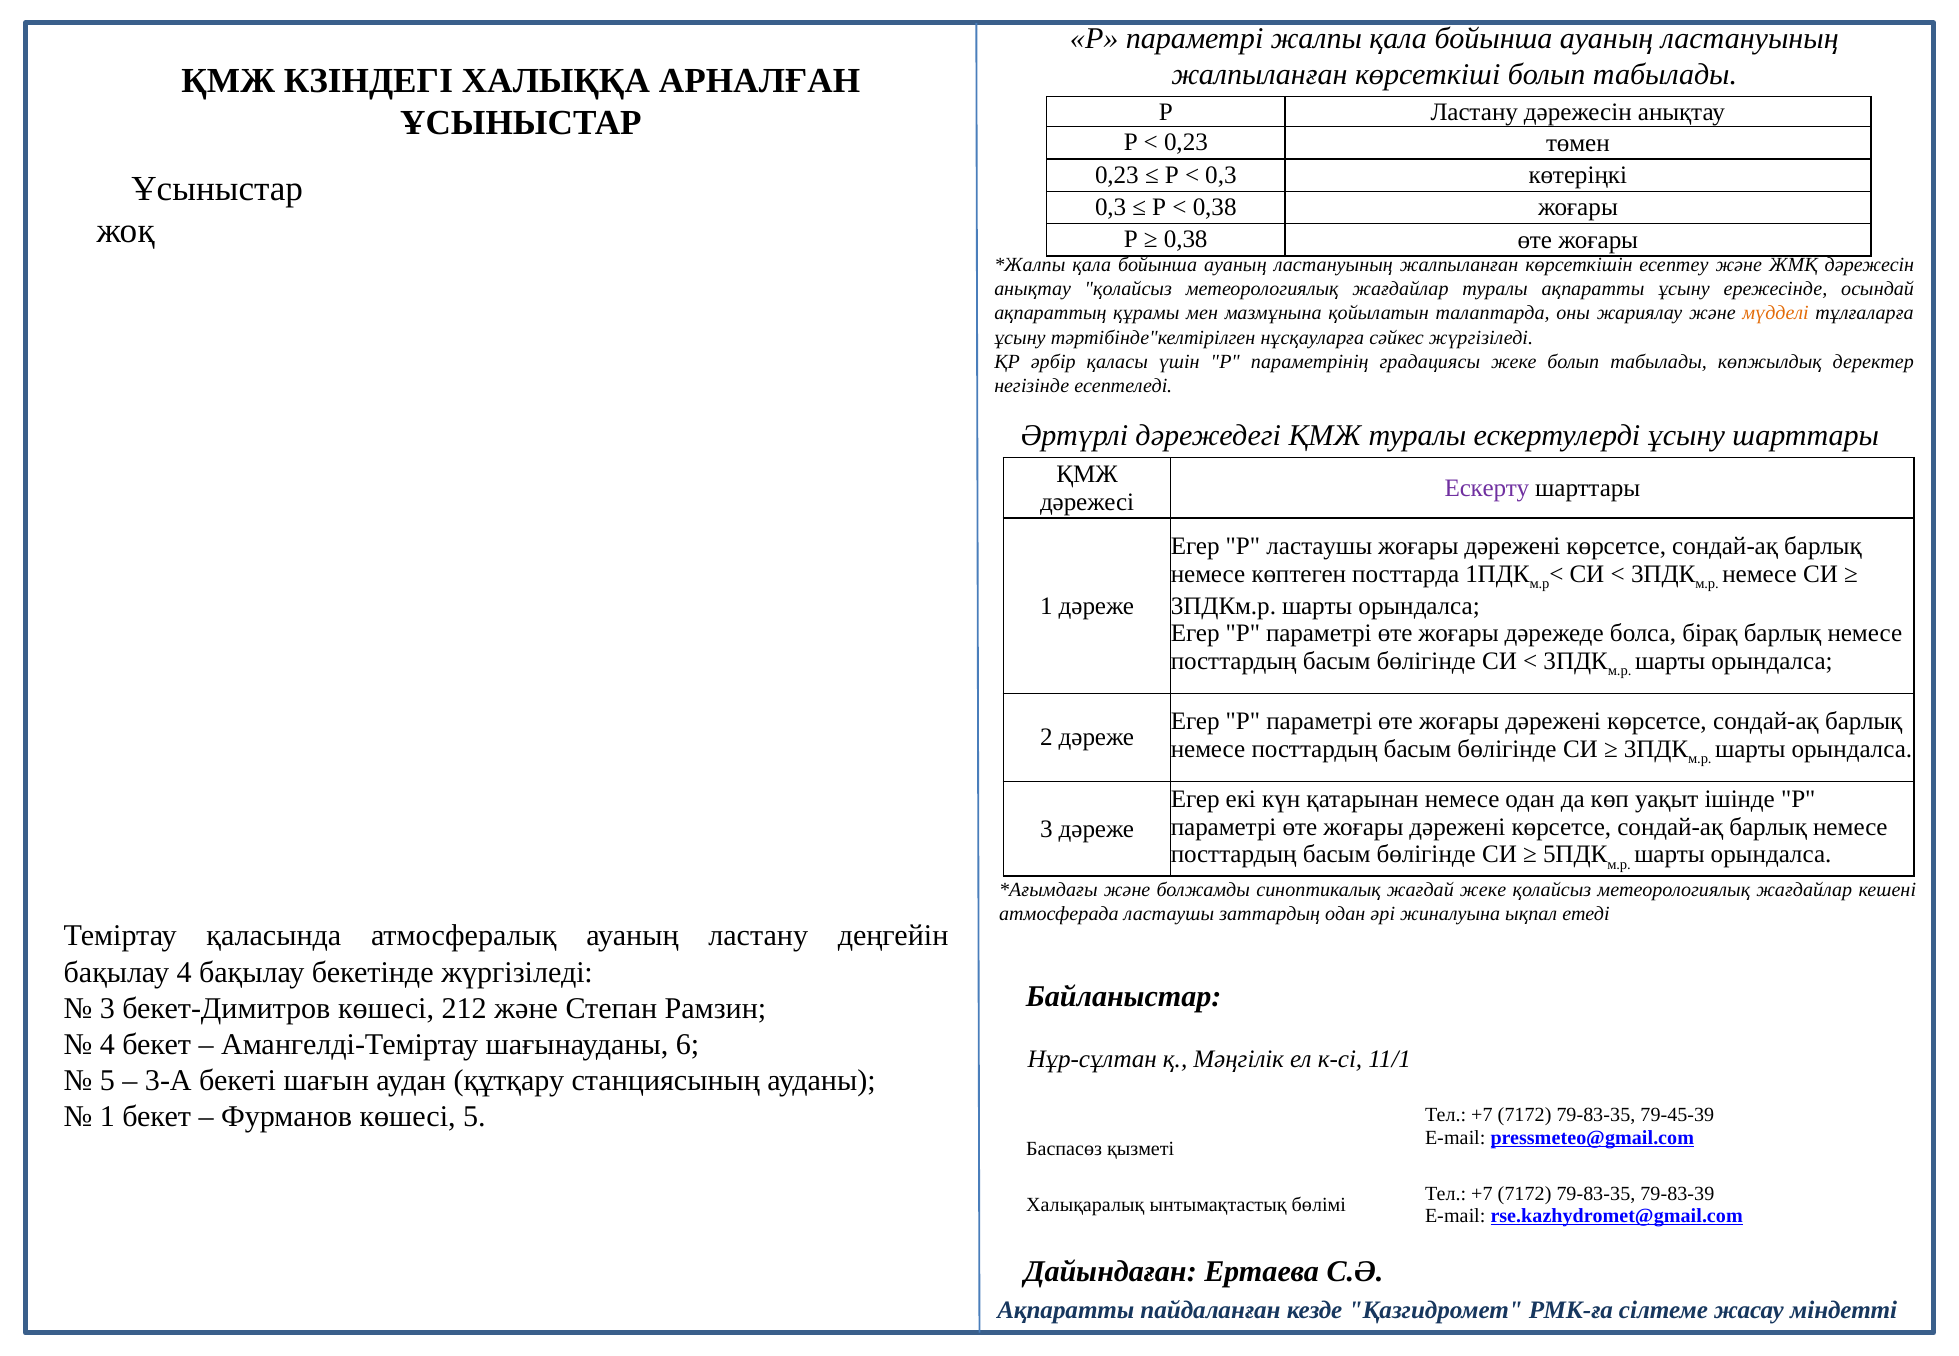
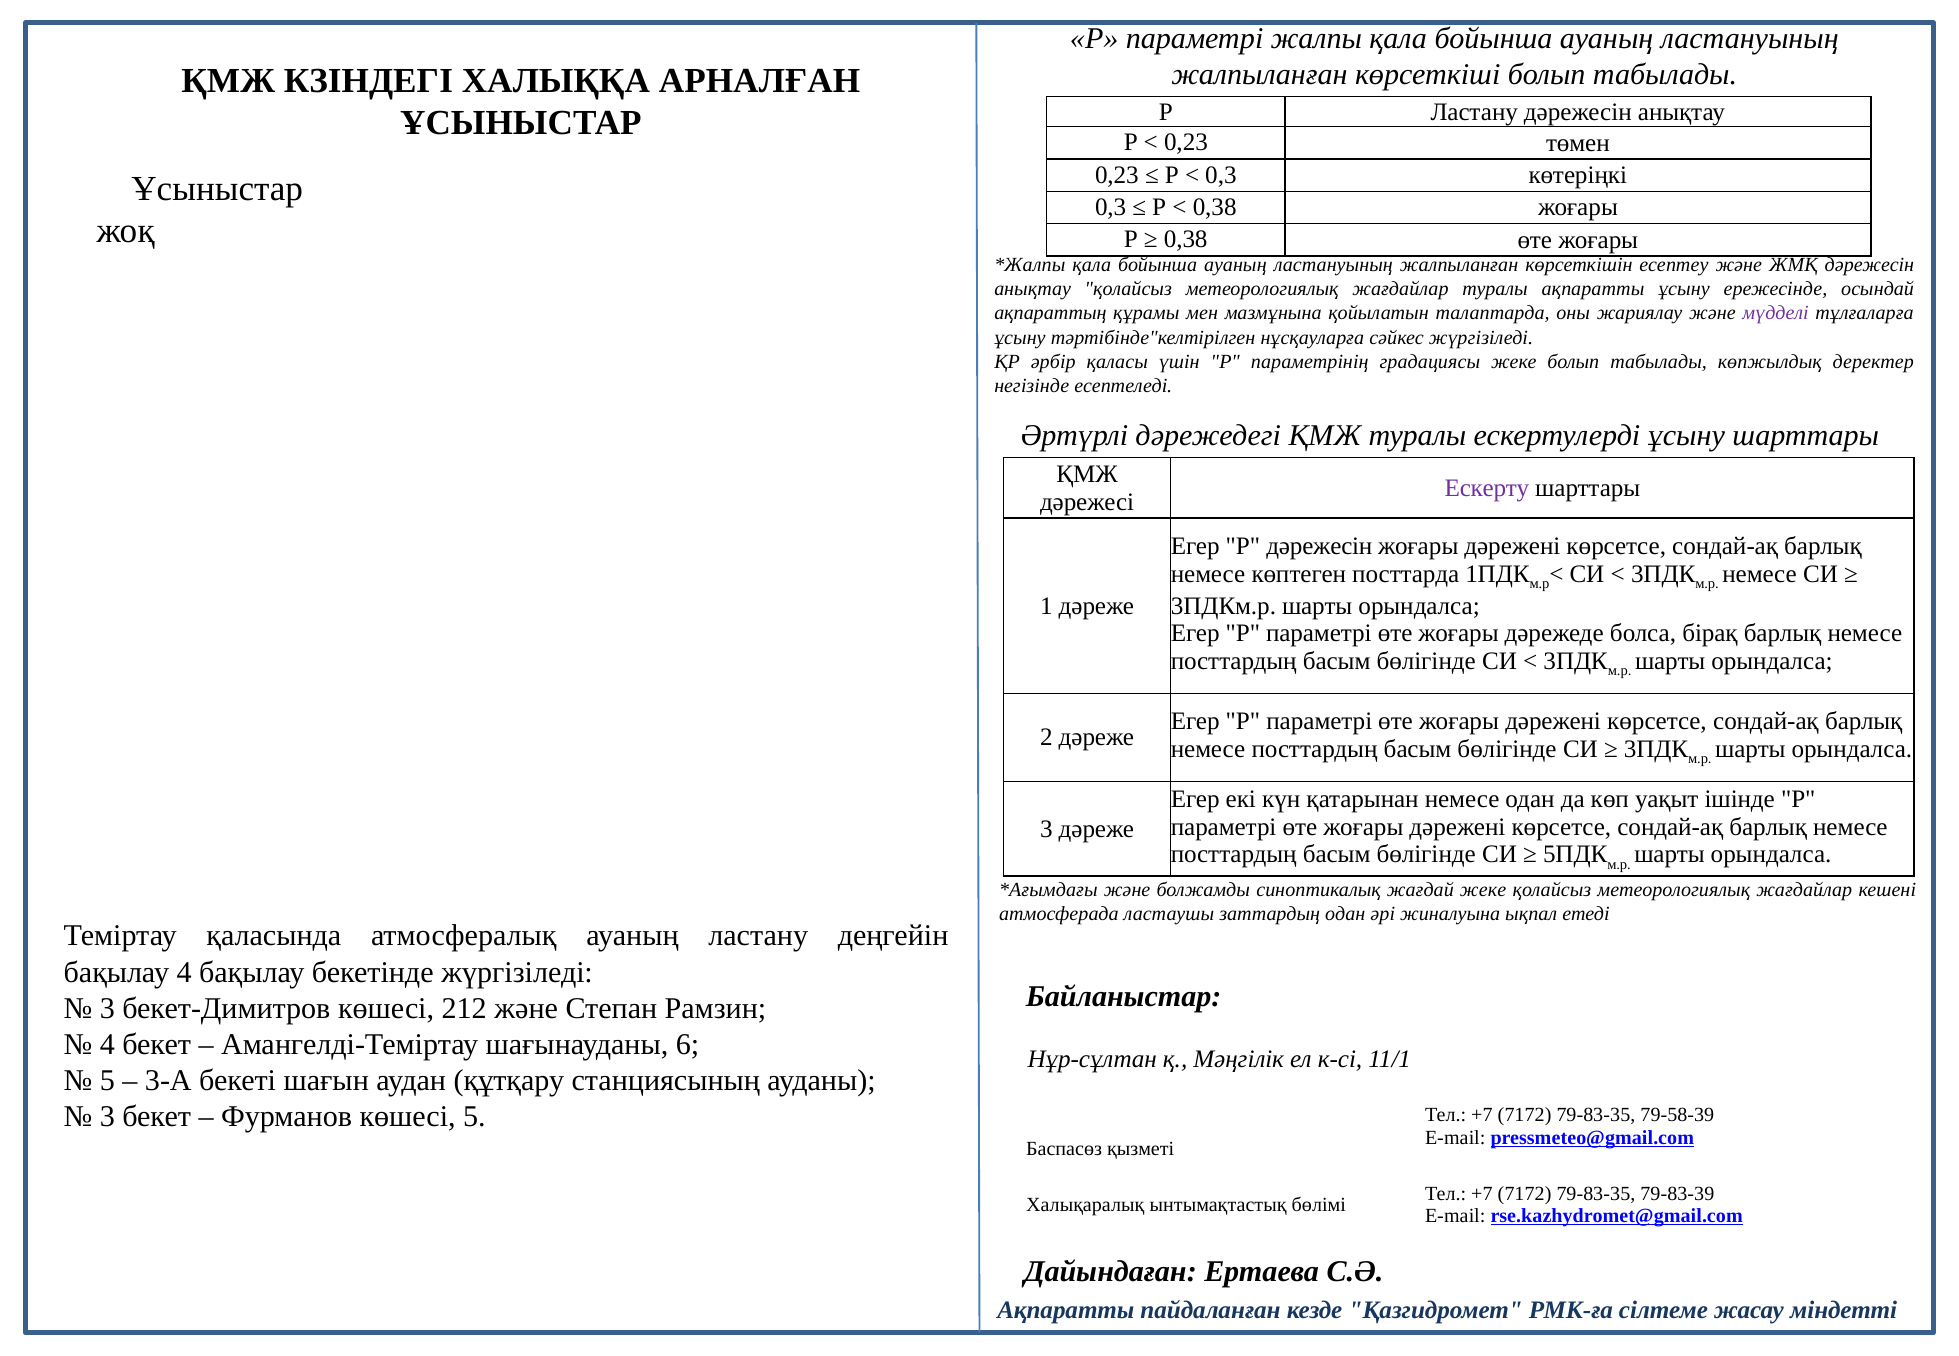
мүдделі colour: orange -> purple
Р ластаушы: ластаушы -> дәрежесін
1 at (107, 1117): 1 -> 3
79-45-39: 79-45-39 -> 79-58-39
